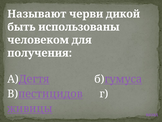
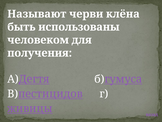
дикой: дикой -> клёна
